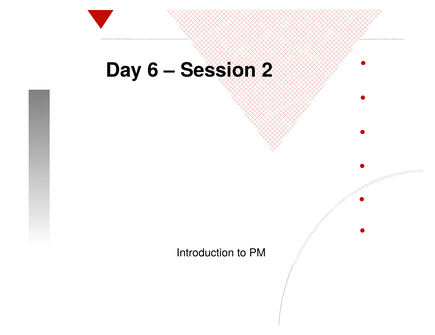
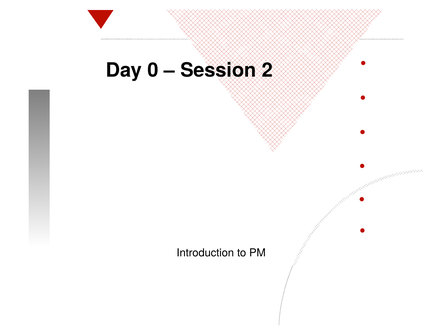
6: 6 -> 0
